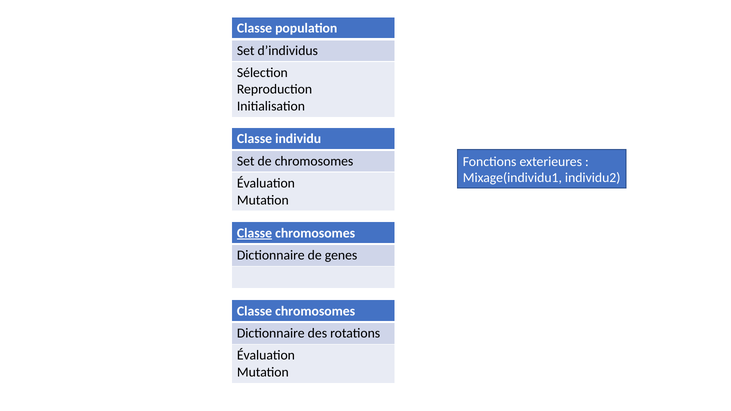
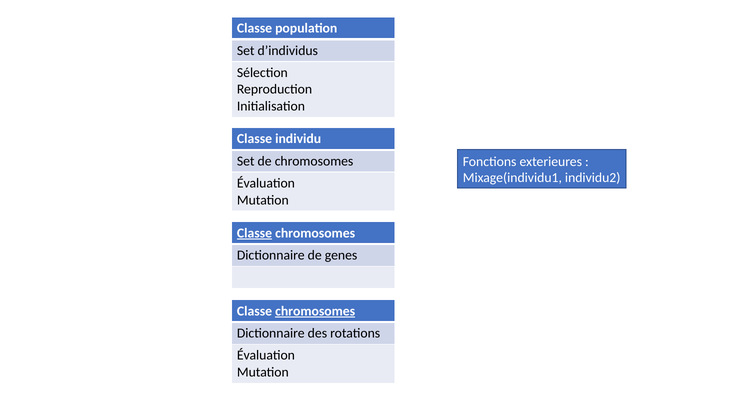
chromosomes at (315, 311) underline: none -> present
